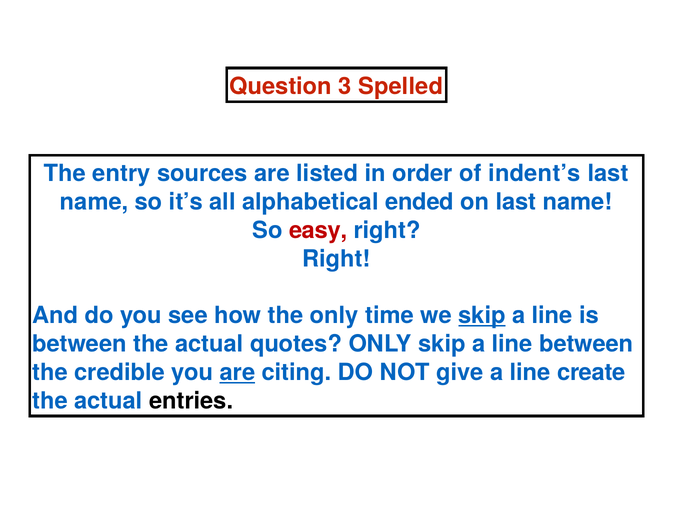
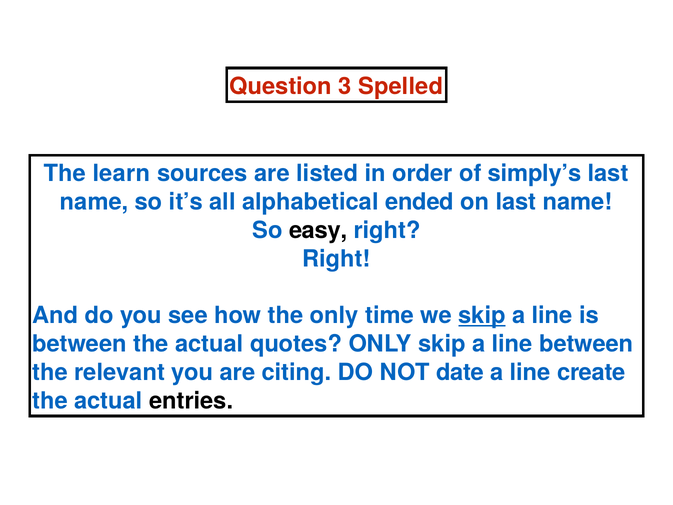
entry: entry -> learn
indent’s: indent’s -> simply’s
easy colour: red -> black
credible: credible -> relevant
are at (237, 372) underline: present -> none
give: give -> date
